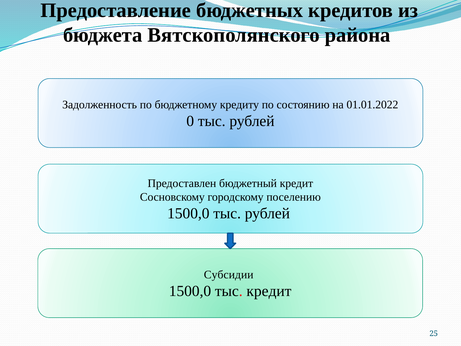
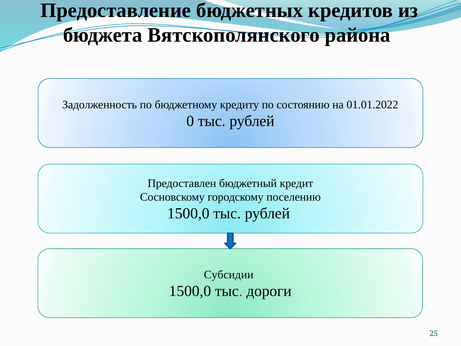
тыс кредит: кредит -> дороги
